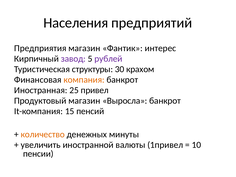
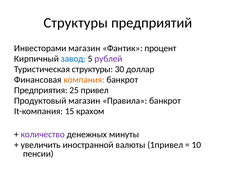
Населения at (76, 23): Населения -> Структуры
Предприятия: Предприятия -> Инвесторами
интерес: интерес -> процент
завод colour: purple -> blue
крахом: крахом -> доллар
Иностранная: Иностранная -> Предприятия
Выросла: Выросла -> Правила
пенсий: пенсий -> крахом
количество colour: orange -> purple
